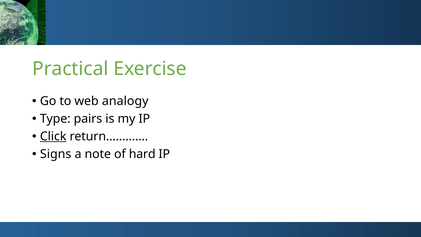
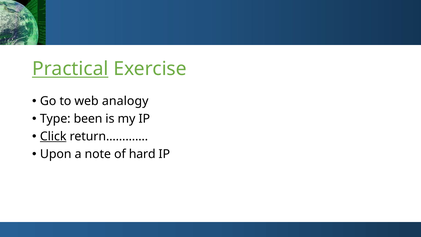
Practical underline: none -> present
pairs: pairs -> been
Signs: Signs -> Upon
